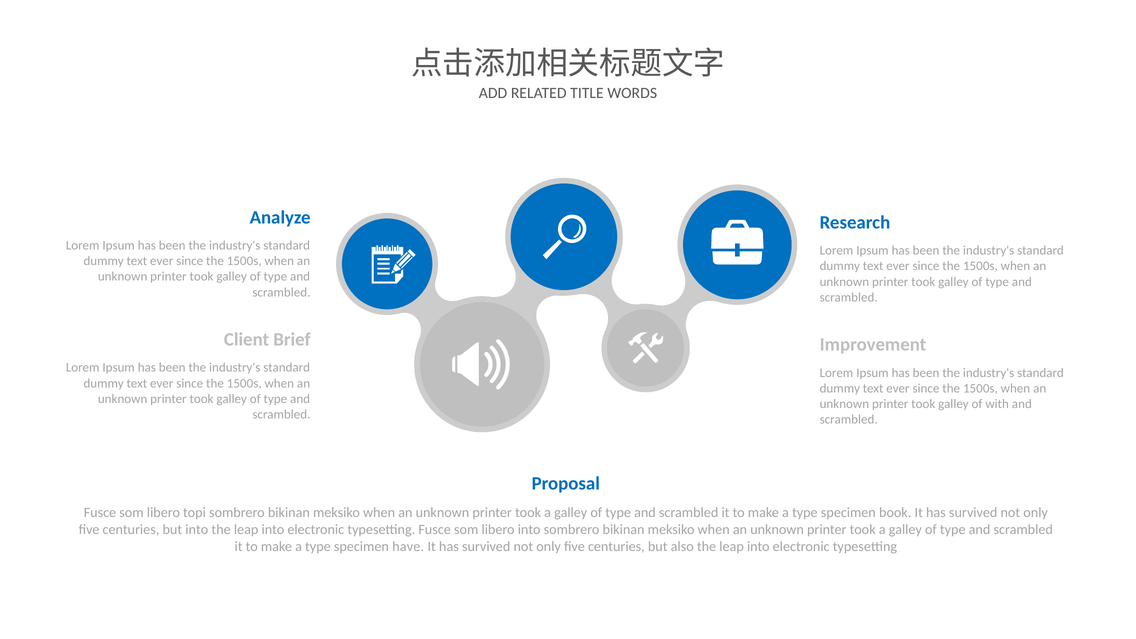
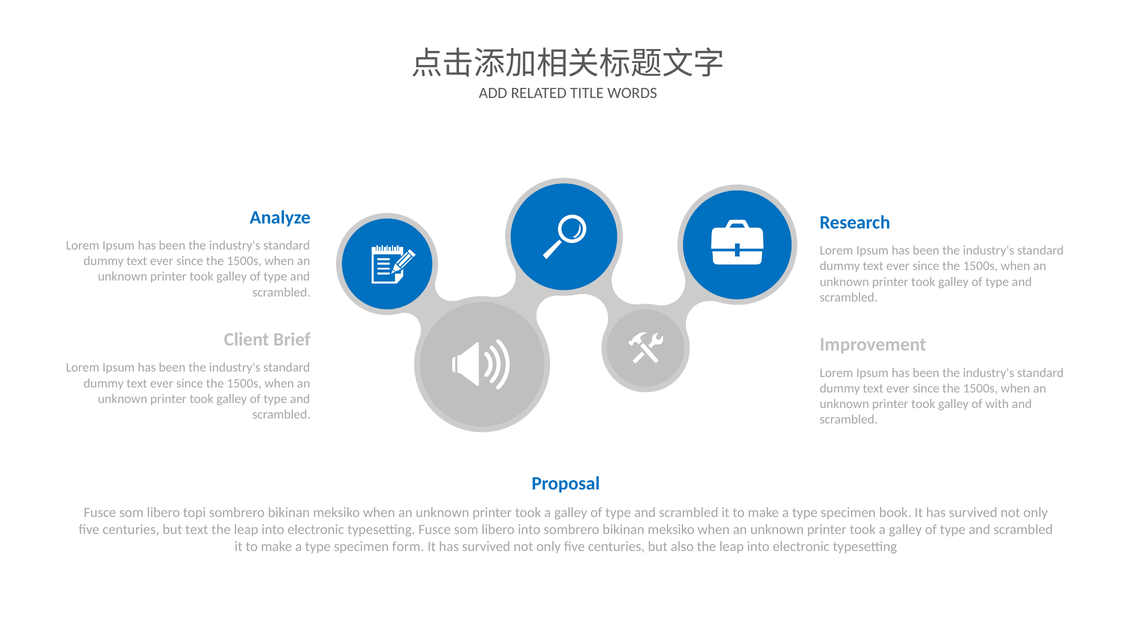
but into: into -> text
have: have -> form
